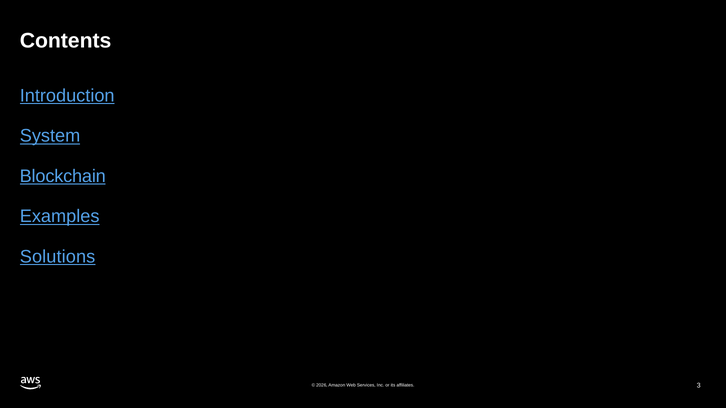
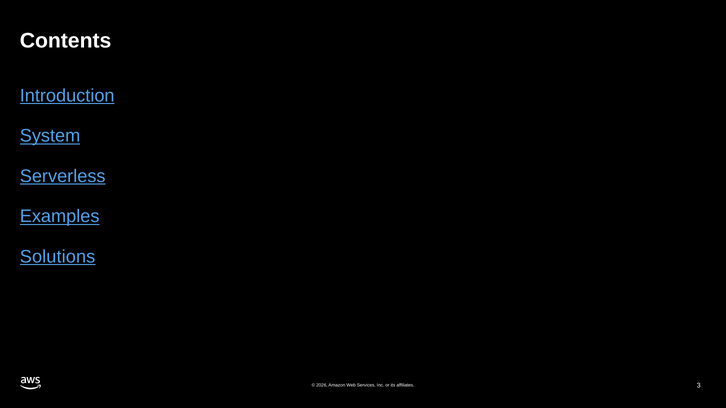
Blockchain: Blockchain -> Serverless
